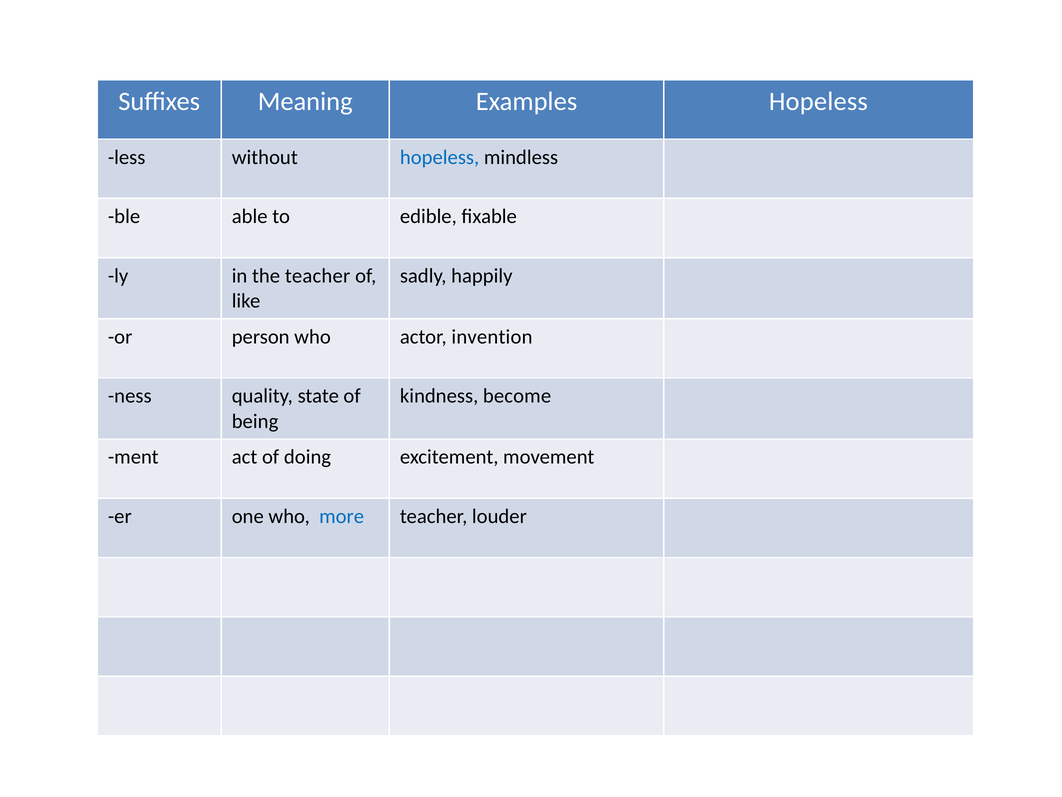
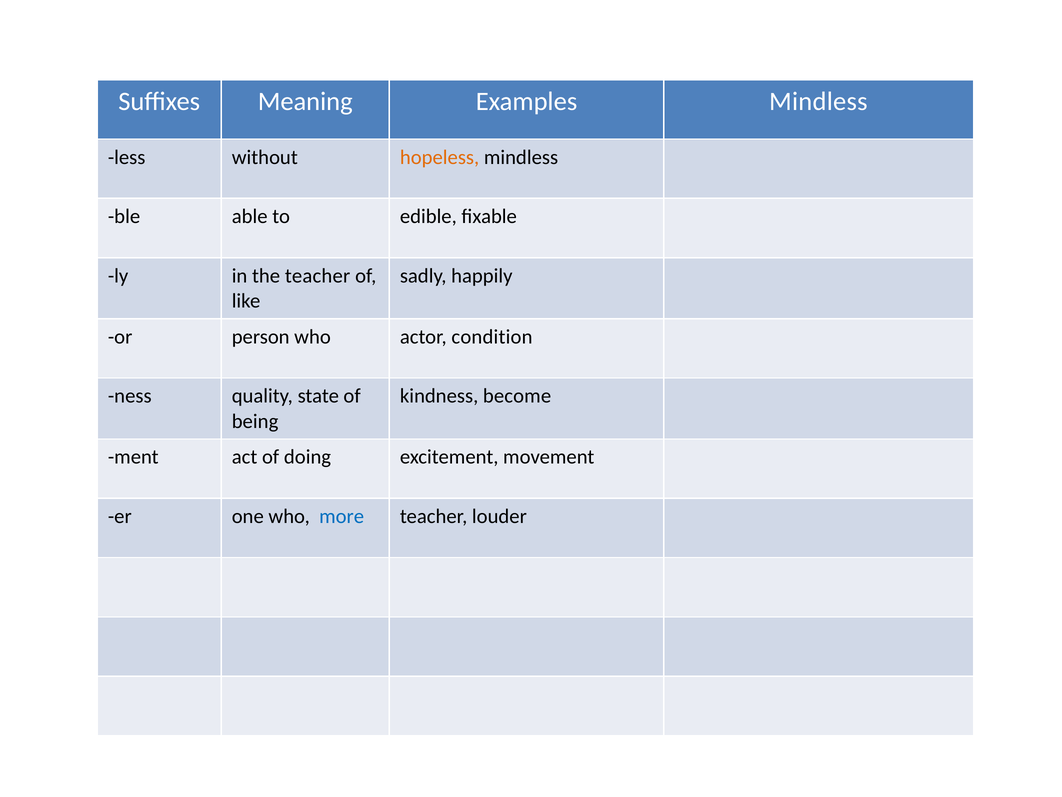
Examples Hopeless: Hopeless -> Mindless
hopeless at (440, 157) colour: blue -> orange
invention: invention -> condition
